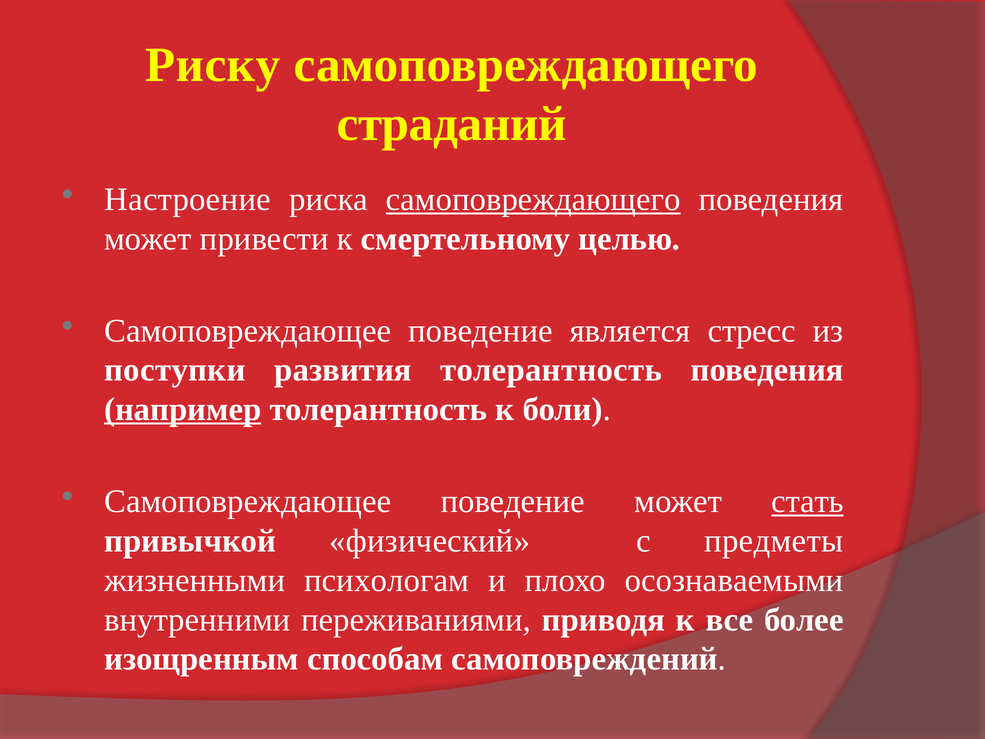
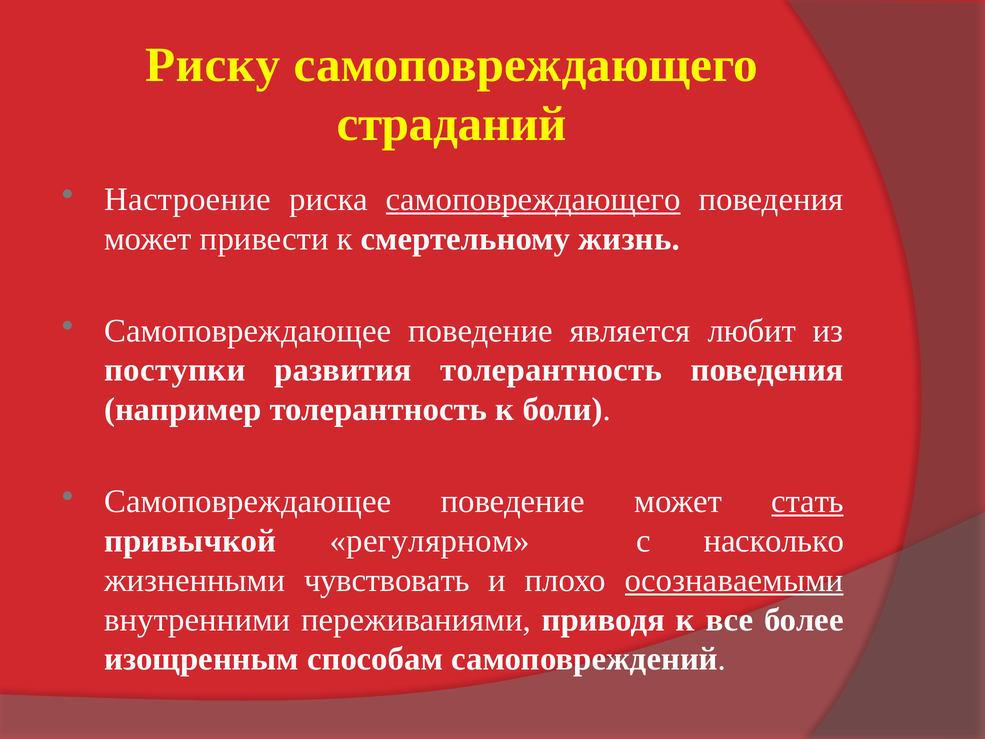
целью: целью -> жизнь
стресс: стресс -> любит
например underline: present -> none
физический: физический -> регулярном
предметы: предметы -> насколько
психологам: психологам -> чувствовать
осознаваемыми underline: none -> present
